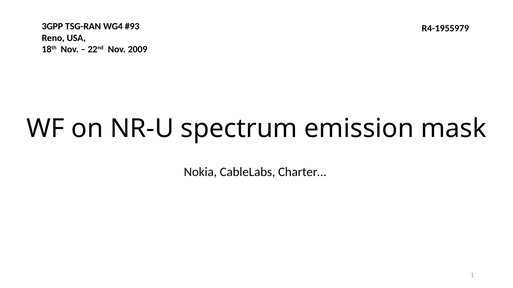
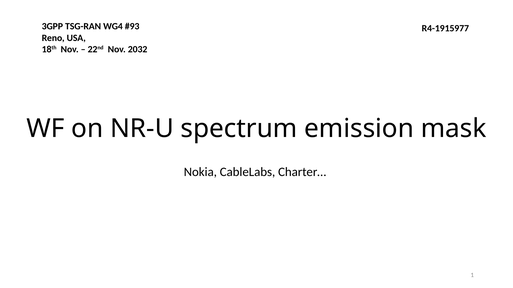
R4-1955979: R4-1955979 -> R4-1915977
2009: 2009 -> 2032
